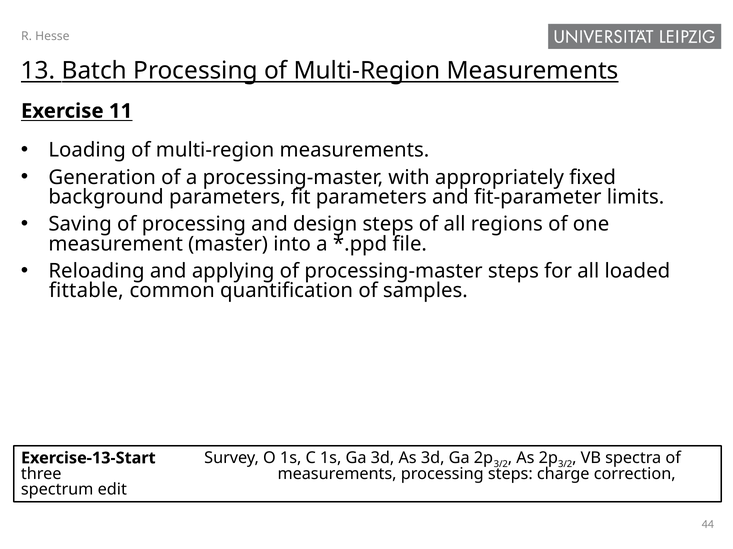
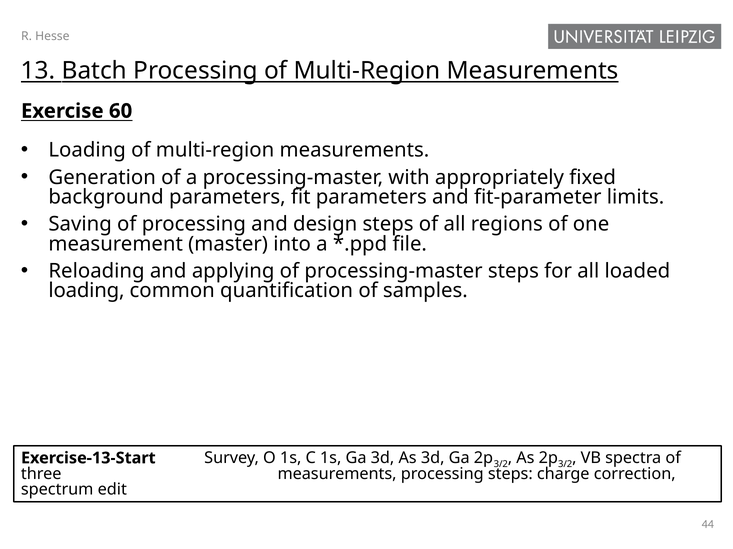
11: 11 -> 60
fittable at (86, 291): fittable -> loading
